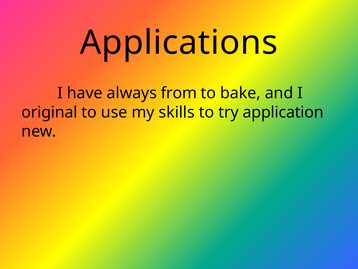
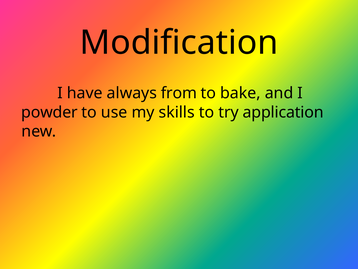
Applications: Applications -> Modification
original: original -> powder
